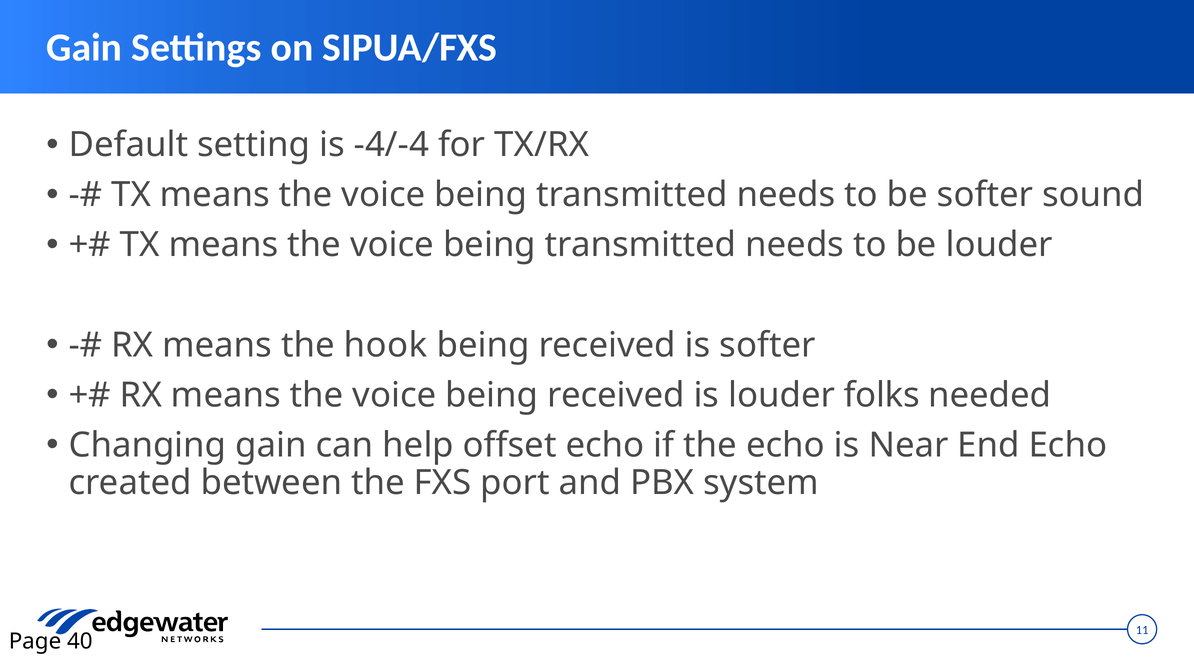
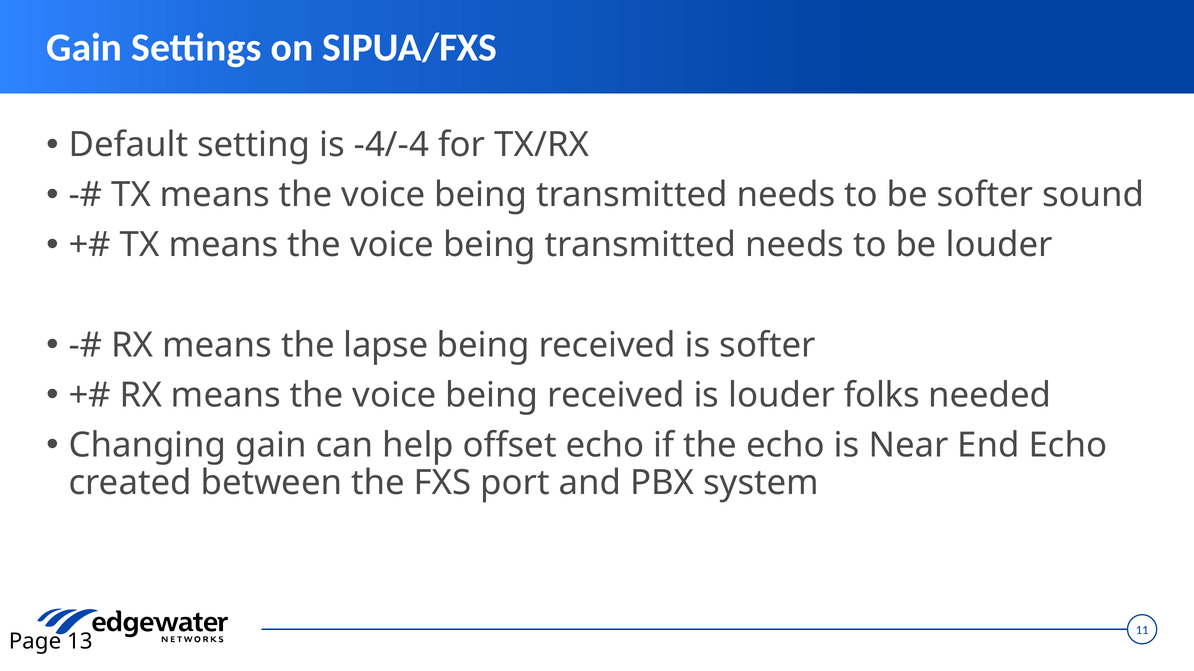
hook: hook -> lapse
40: 40 -> 13
